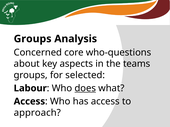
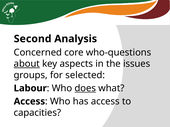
Groups at (33, 39): Groups -> Second
about underline: none -> present
teams: teams -> issues
approach: approach -> capacities
